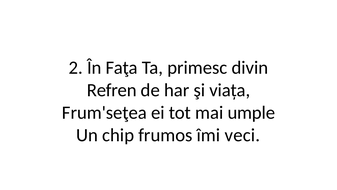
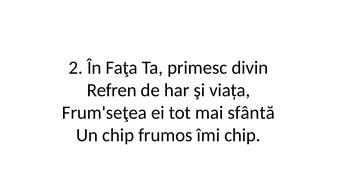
umple: umple -> sfântă
îmi veci: veci -> chip
